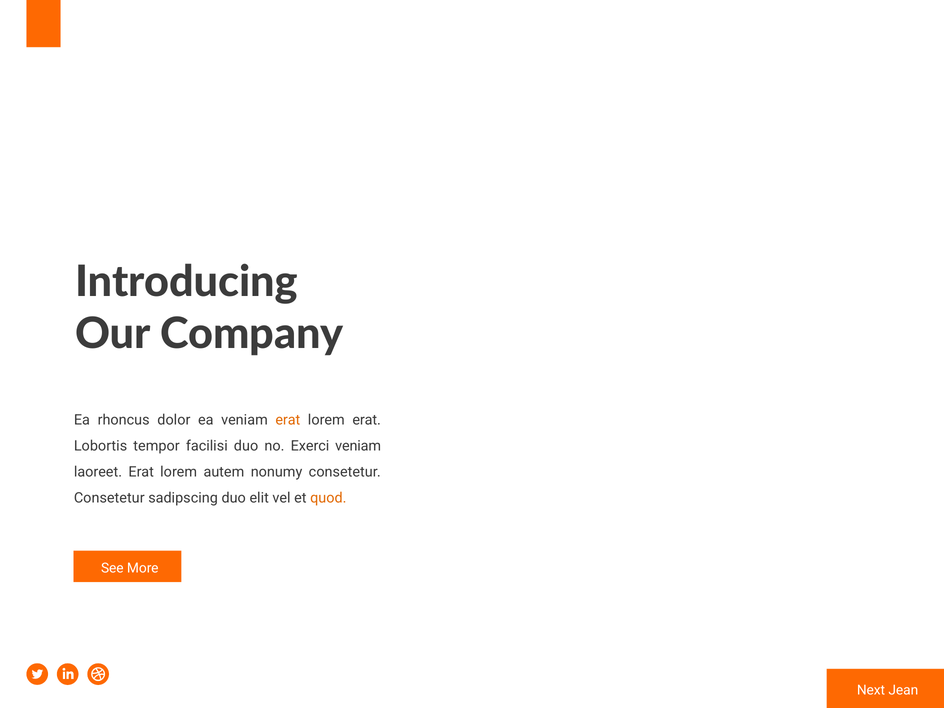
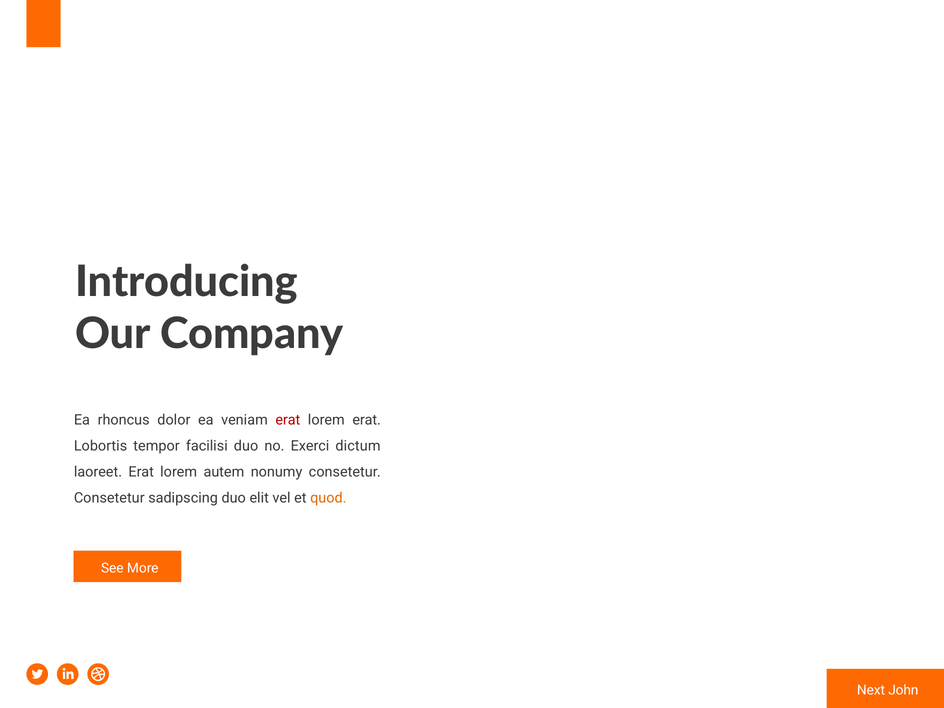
erat at (288, 420) colour: orange -> red
Exerci veniam: veniam -> dictum
Jean: Jean -> John
